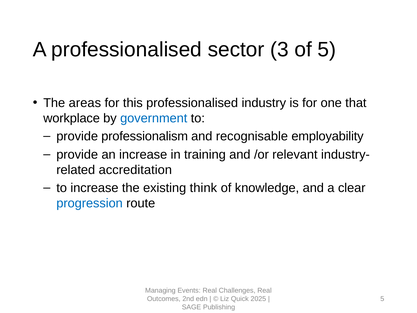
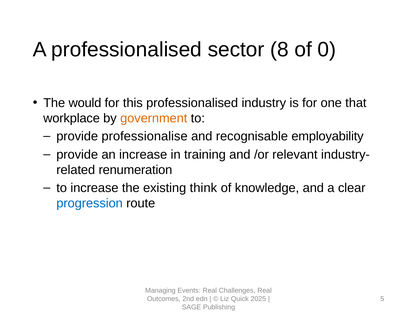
3: 3 -> 8
of 5: 5 -> 0
areas: areas -> would
government colour: blue -> orange
professionalism: professionalism -> professionalise
accreditation: accreditation -> renumeration
